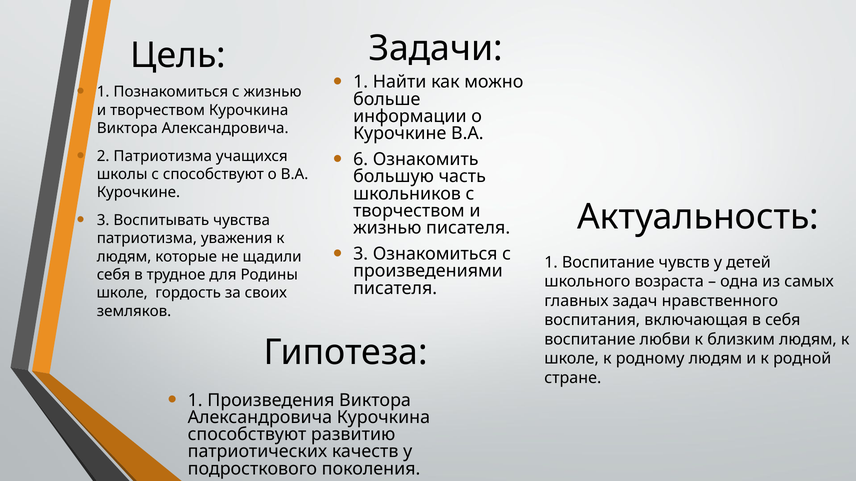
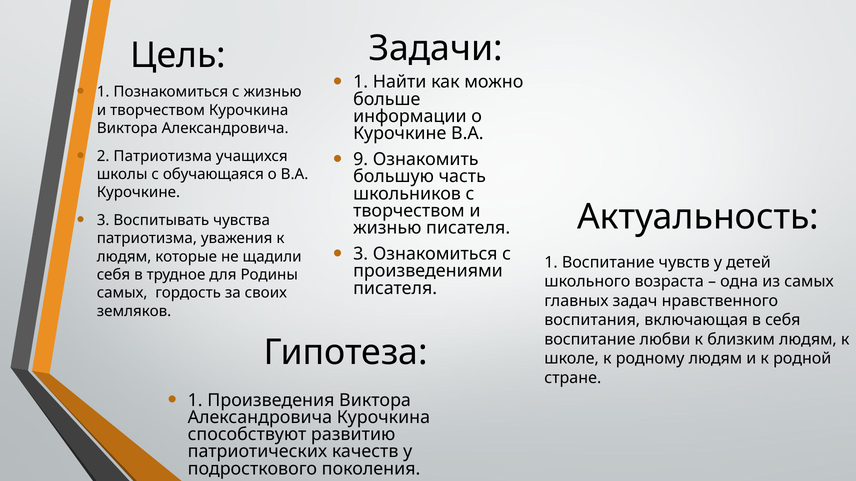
6: 6 -> 9
с способствуют: способствуют -> обучающаяся
школе at (122, 293): школе -> самых
